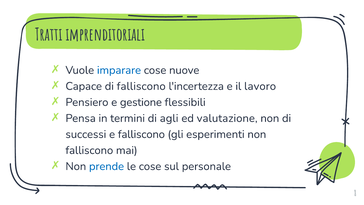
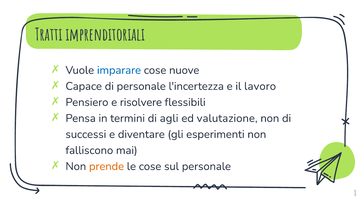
di falliscono: falliscono -> personale
gestione: gestione -> risolvere
e falliscono: falliscono -> diventare
prende colour: blue -> orange
